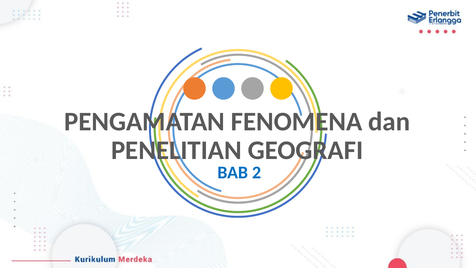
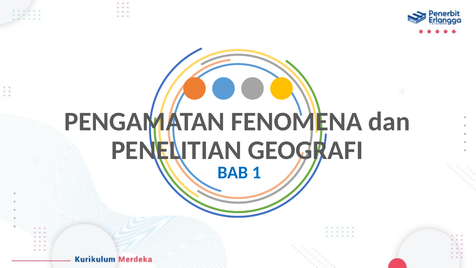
2: 2 -> 1
